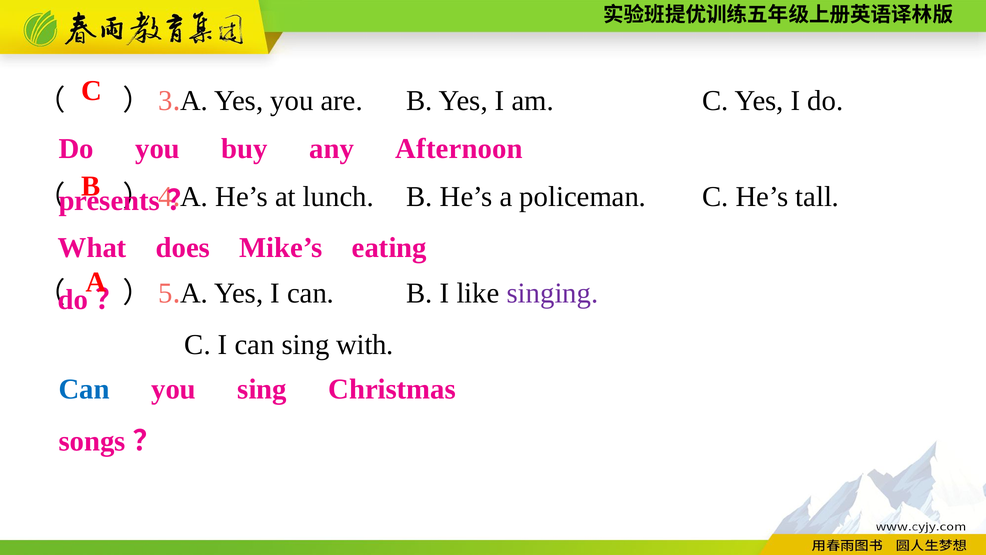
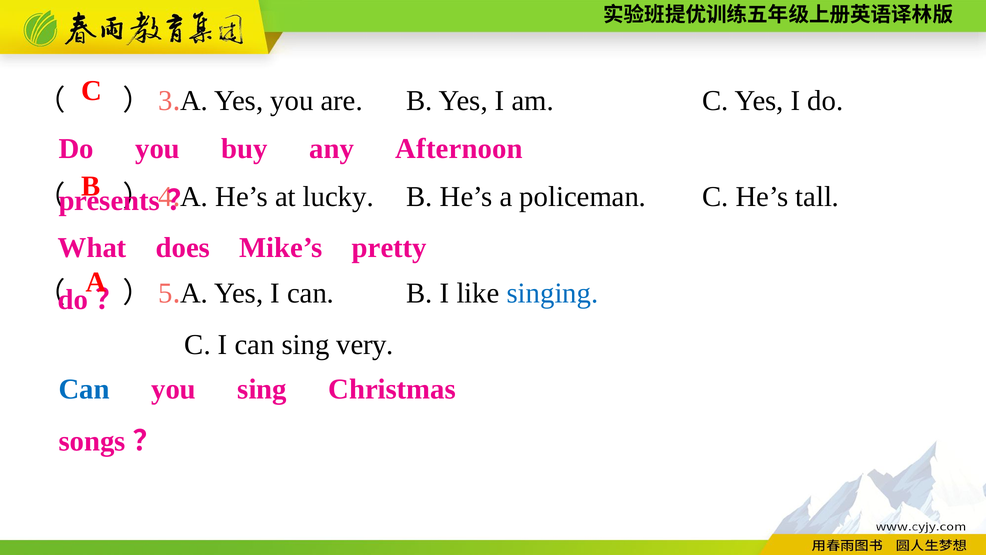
lunch: lunch -> lucky
eating: eating -> pretty
singing colour: purple -> blue
with: with -> very
